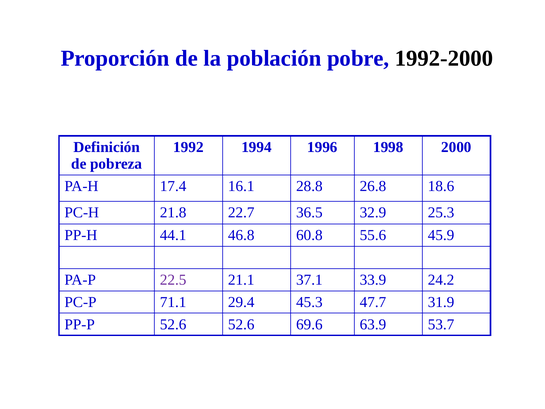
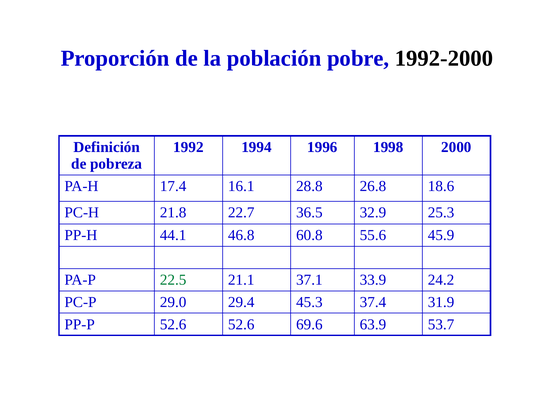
22.5 colour: purple -> green
71.1: 71.1 -> 29.0
47.7: 47.7 -> 37.4
